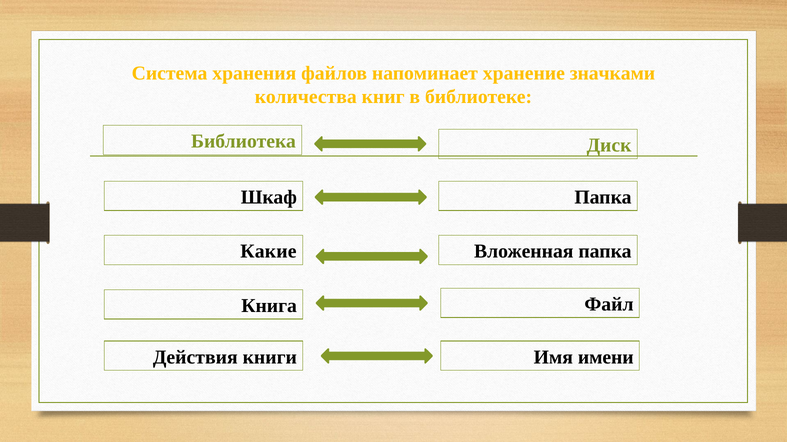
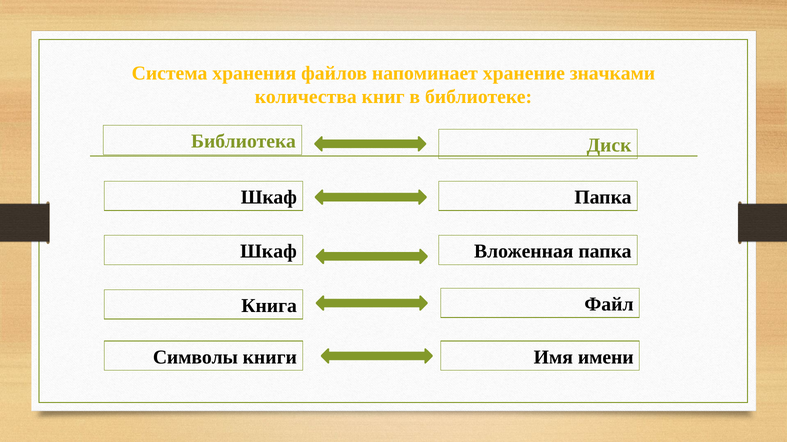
Какие at (268, 252): Какие -> Шкаф
Действия: Действия -> Символы
